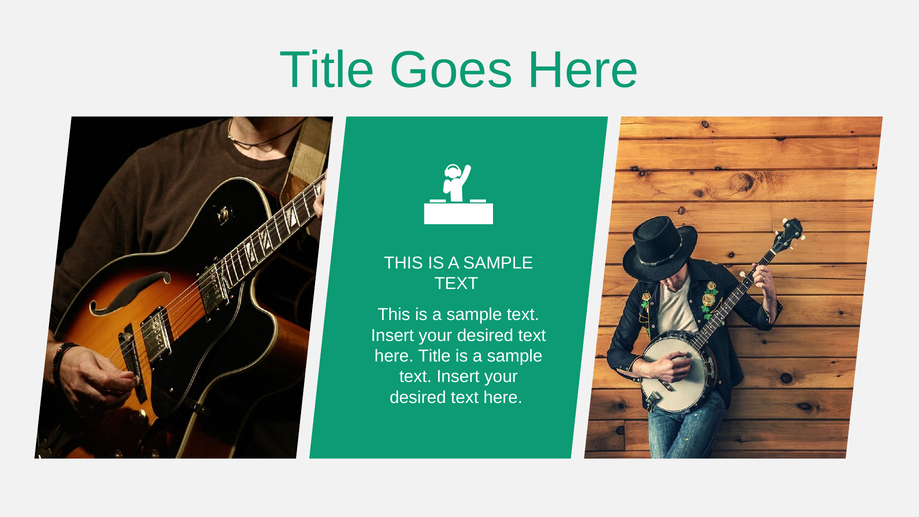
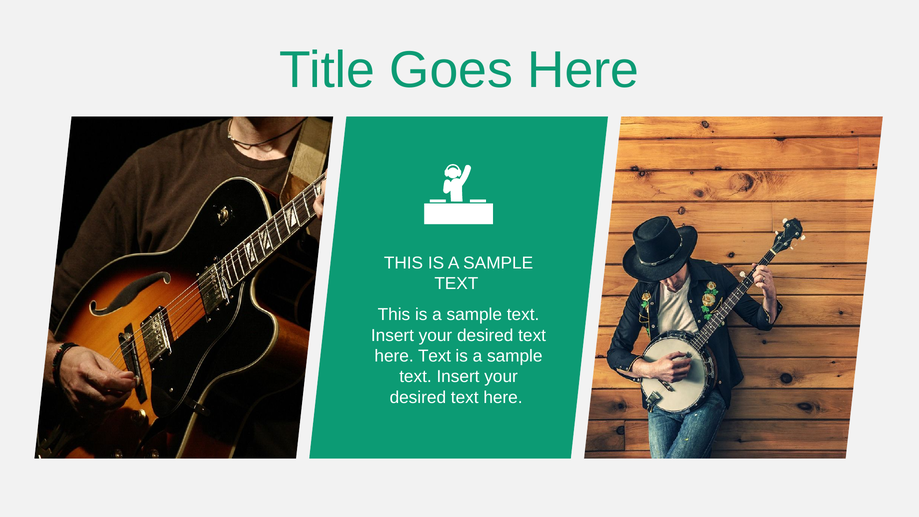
Title at (434, 356): Title -> Text
